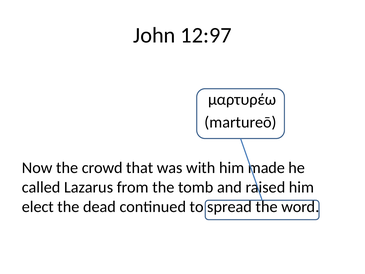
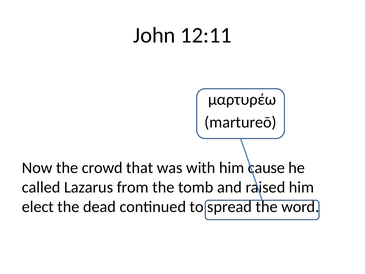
12:97: 12:97 -> 12:11
made: made -> cause
